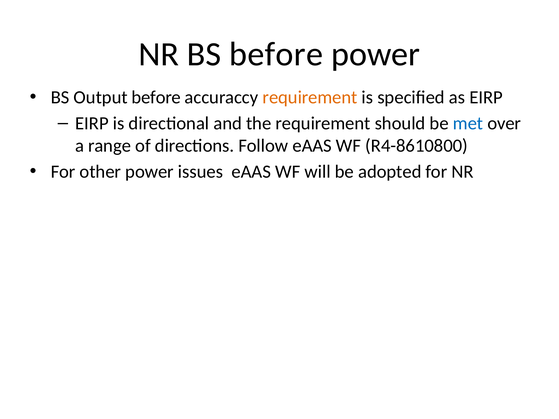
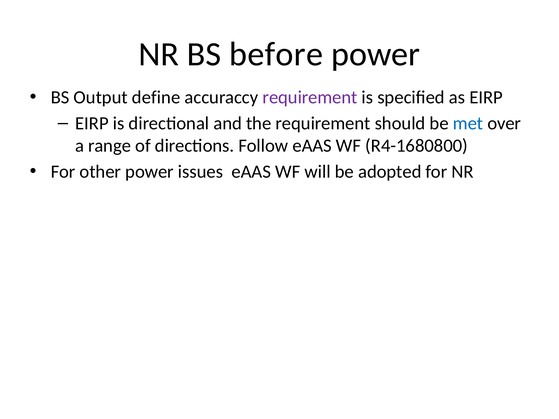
Output before: before -> define
requirement at (310, 97) colour: orange -> purple
R4-8610800: R4-8610800 -> R4-1680800
